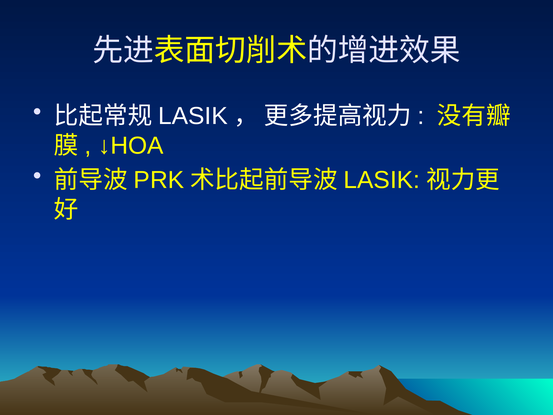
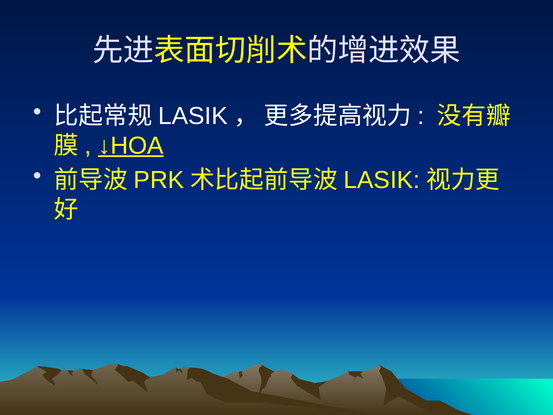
↓HOA underline: none -> present
